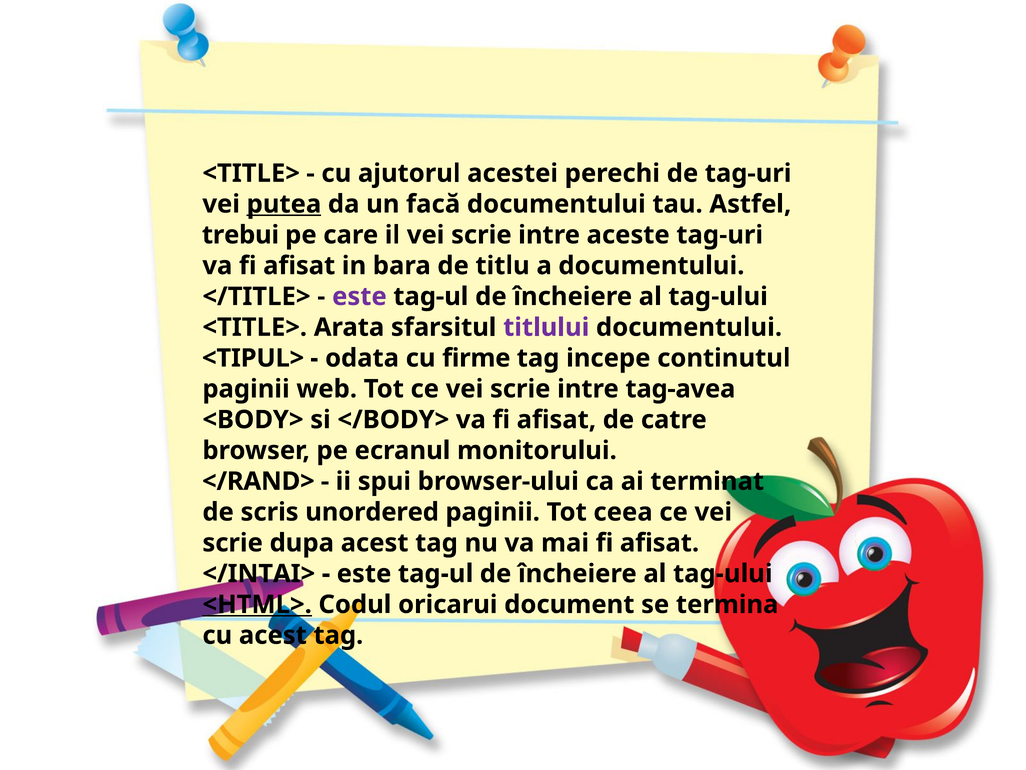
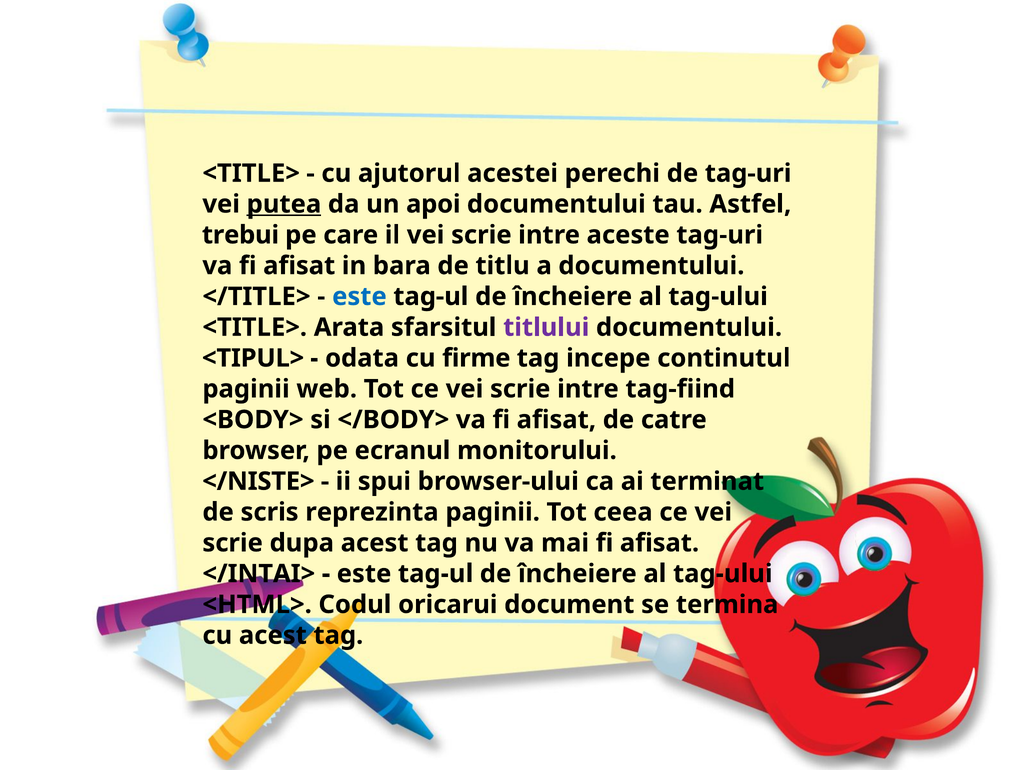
facă: facă -> apoi
este at (359, 296) colour: purple -> blue
tag-avea: tag-avea -> tag-fiind
</RAND>: </RAND> -> </NISTE>
unordered: unordered -> reprezinta
<HTML> underline: present -> none
